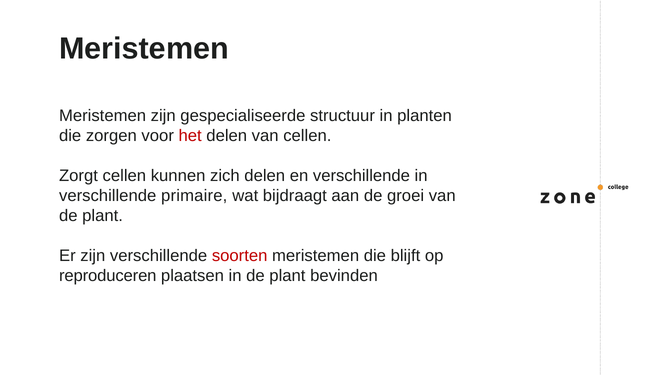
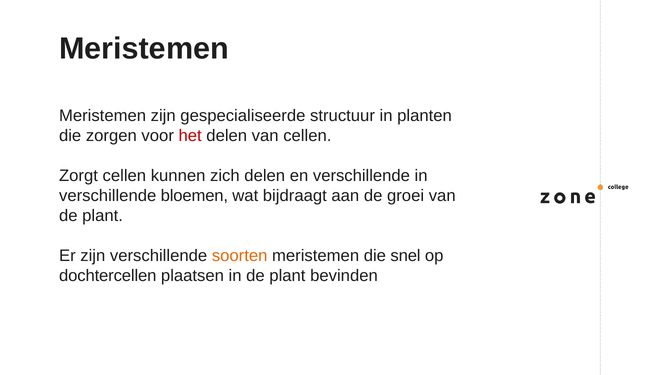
primaire: primaire -> bloemen
soorten colour: red -> orange
blijft: blijft -> snel
reproduceren: reproduceren -> dochtercellen
